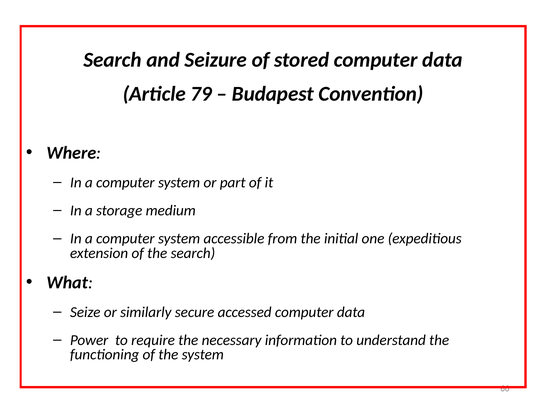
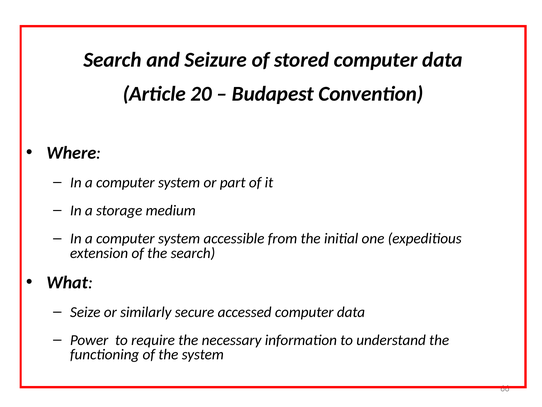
79: 79 -> 20
